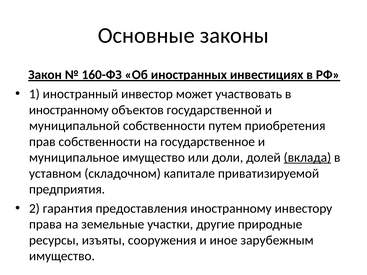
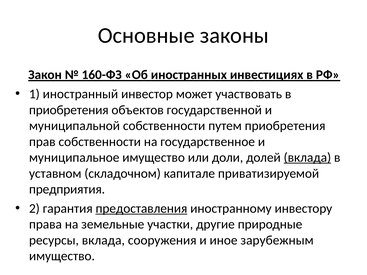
иностранному at (69, 110): иностранному -> приобретения
предоставления underline: none -> present
ресурсы изъяты: изъяты -> вклада
